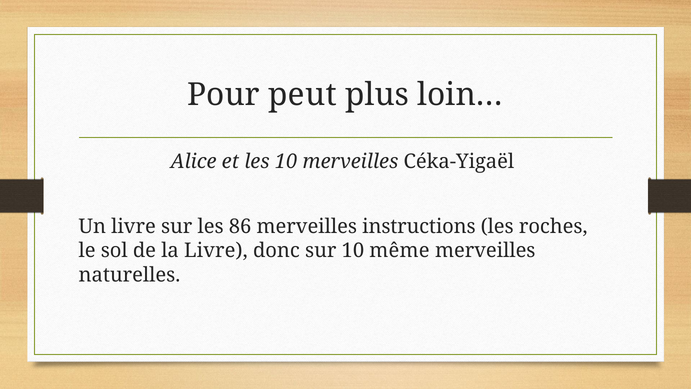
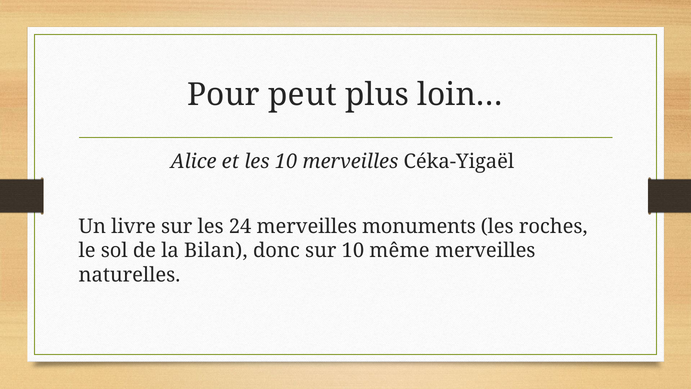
86: 86 -> 24
instructions: instructions -> monuments
la Livre: Livre -> Bilan
